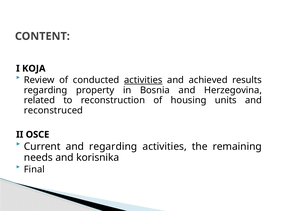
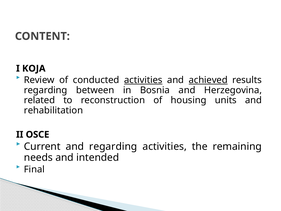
achieved underline: none -> present
property: property -> between
reconstruced: reconstruced -> rehabilitation
korisnika: korisnika -> intended
